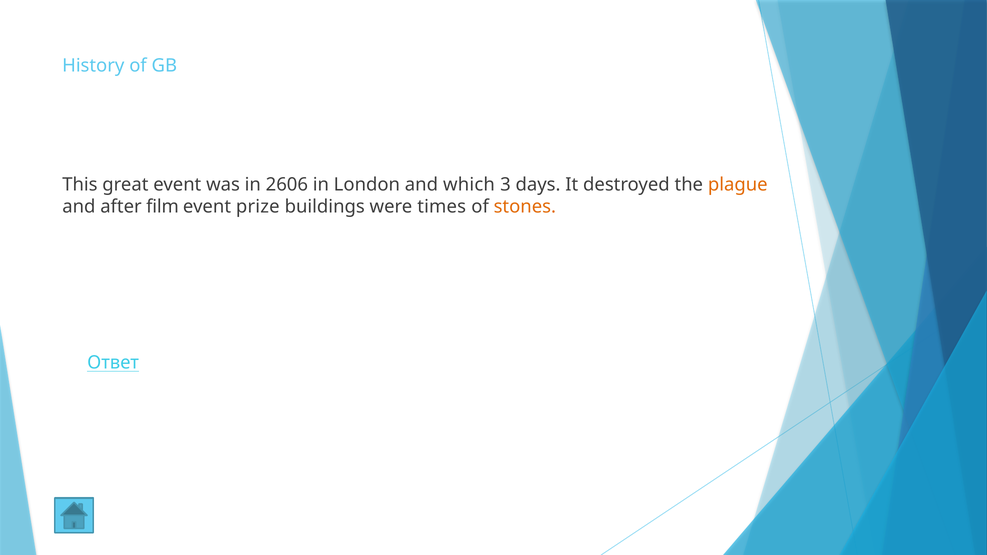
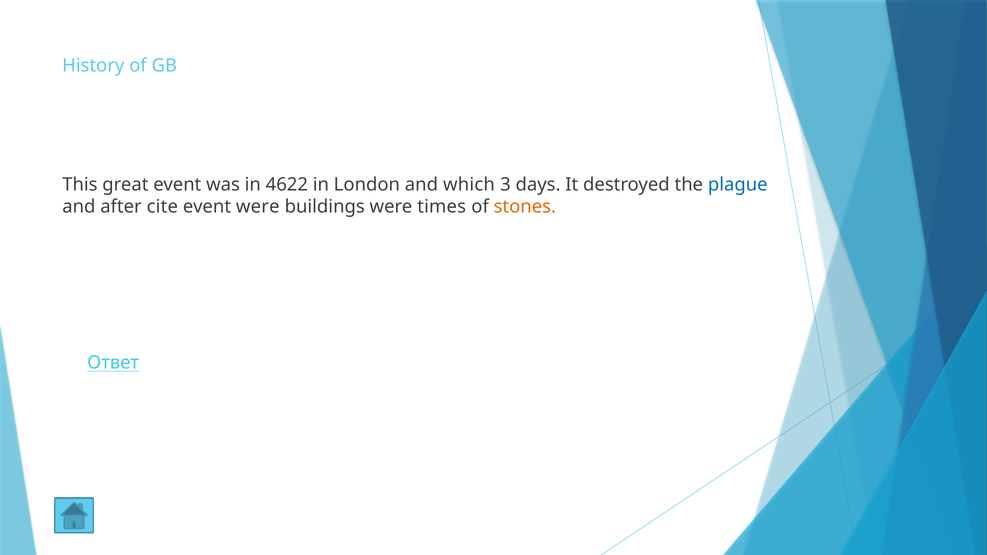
2606: 2606 -> 4622
plague colour: orange -> blue
film: film -> cite
event prize: prize -> were
